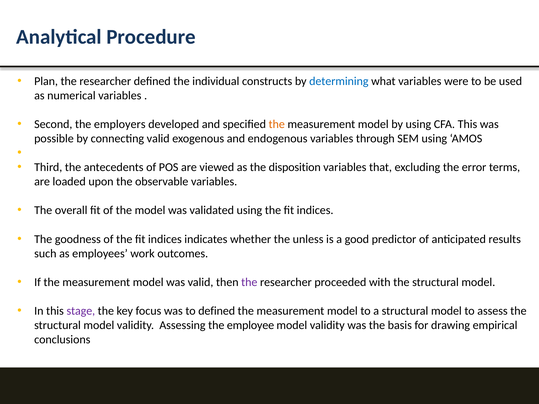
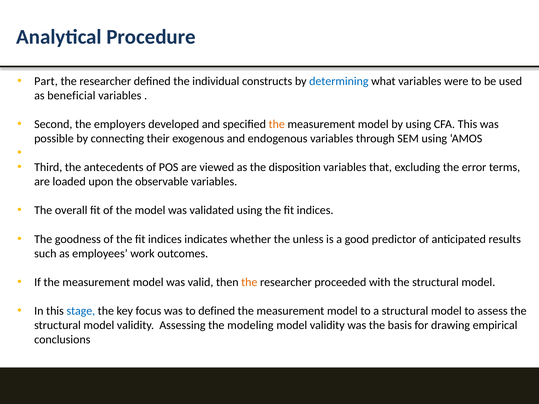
Plan: Plan -> Part
numerical: numerical -> beneficial
connecting valid: valid -> their
the at (249, 282) colour: purple -> orange
stage colour: purple -> blue
employee: employee -> modeling
